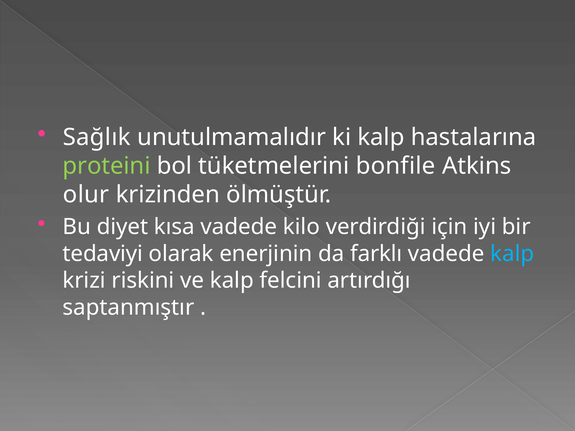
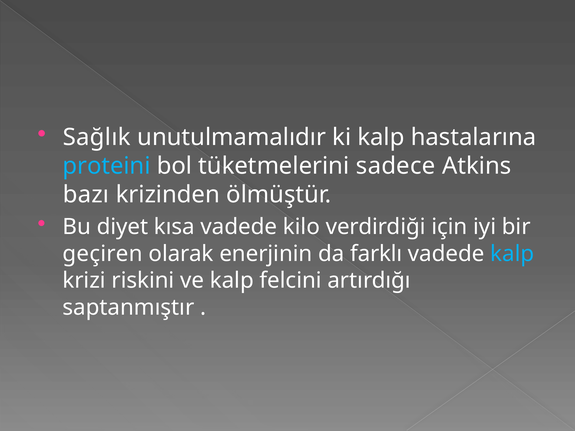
proteini colour: light green -> light blue
bonfile: bonfile -> sadece
olur: olur -> bazı
tedaviyi: tedaviyi -> geçiren
